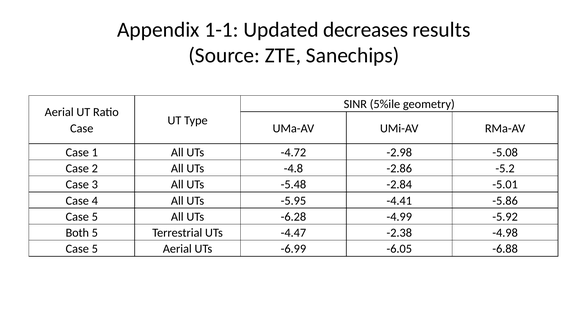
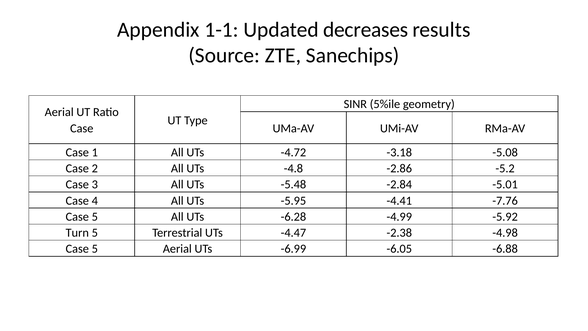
-2.98: -2.98 -> -3.18
-5.86: -5.86 -> -7.76
Both: Both -> Turn
